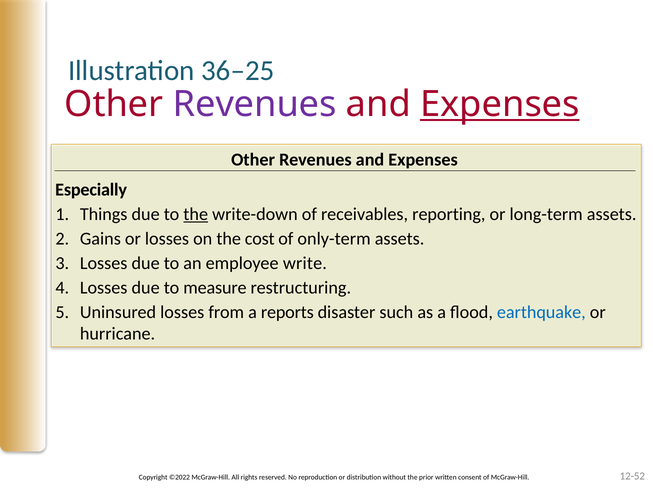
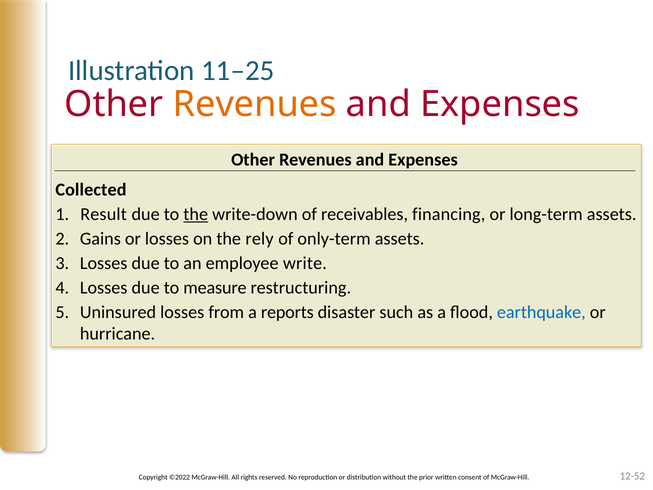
36–25: 36–25 -> 11–25
Revenues at (255, 104) colour: purple -> orange
Expenses at (500, 104) underline: present -> none
Especially: Especially -> Collected
Things: Things -> Result
reporting: reporting -> financing
cost: cost -> rely
